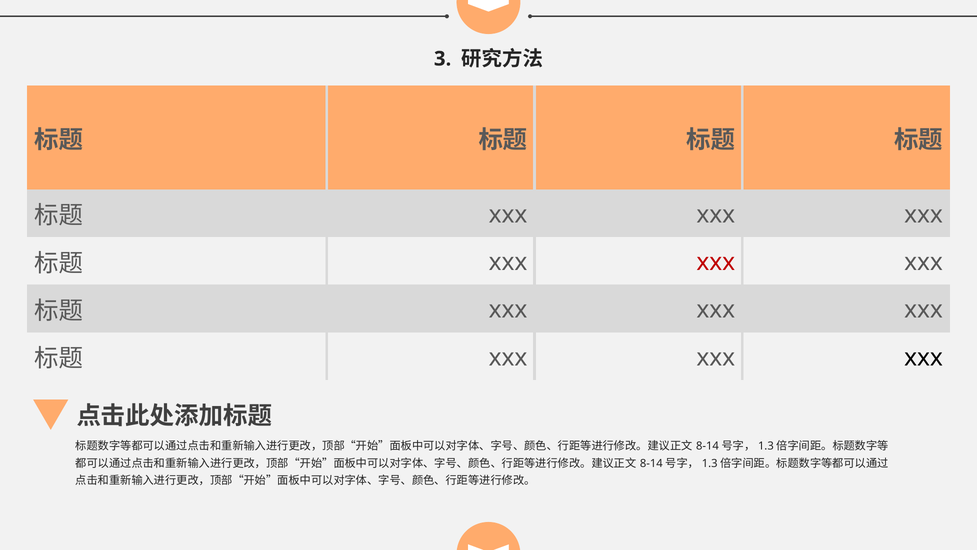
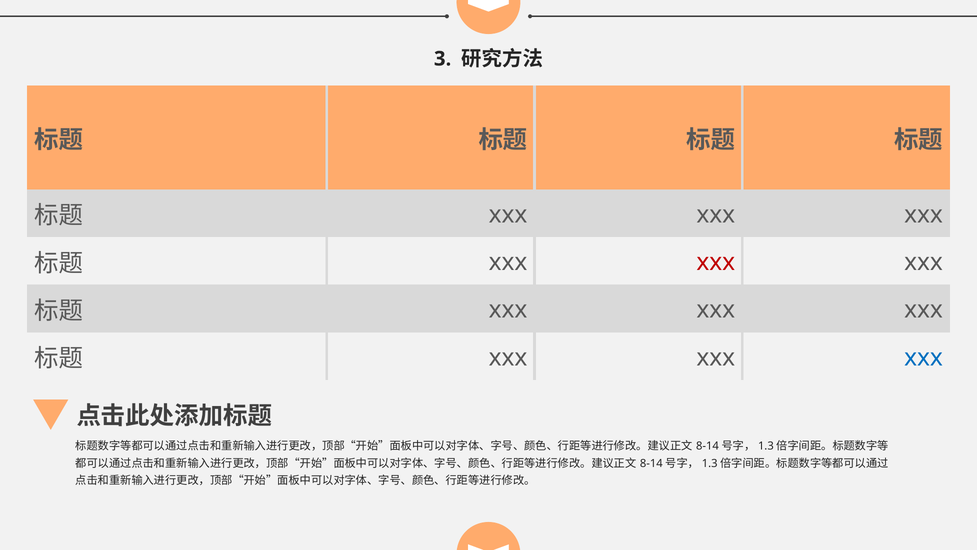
xxx at (924, 357) colour: black -> blue
